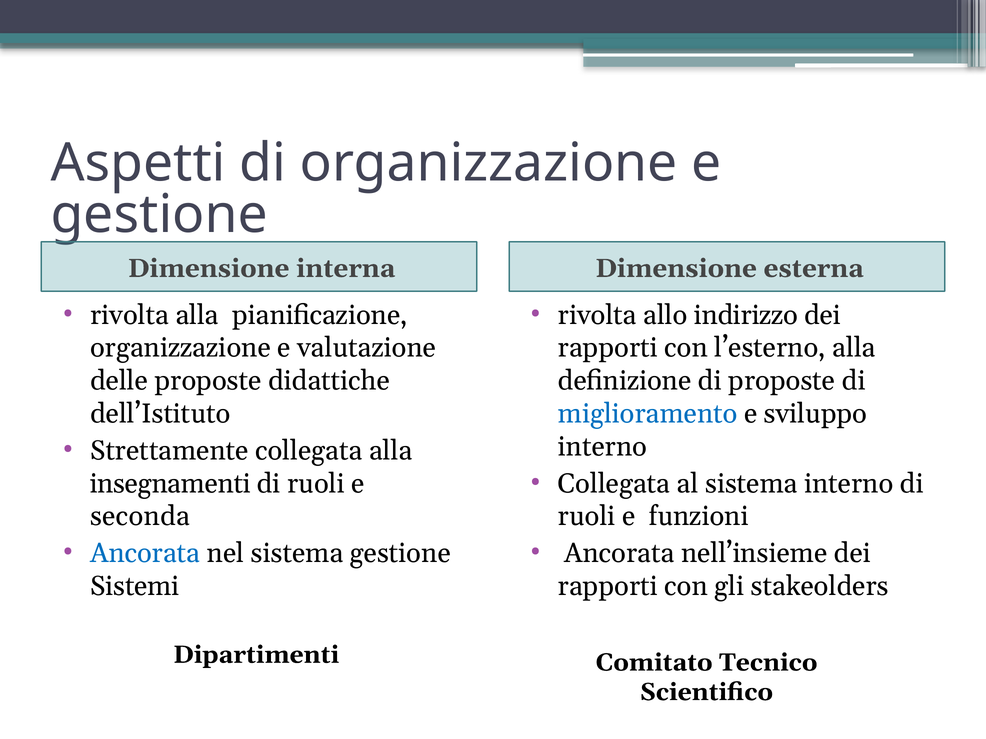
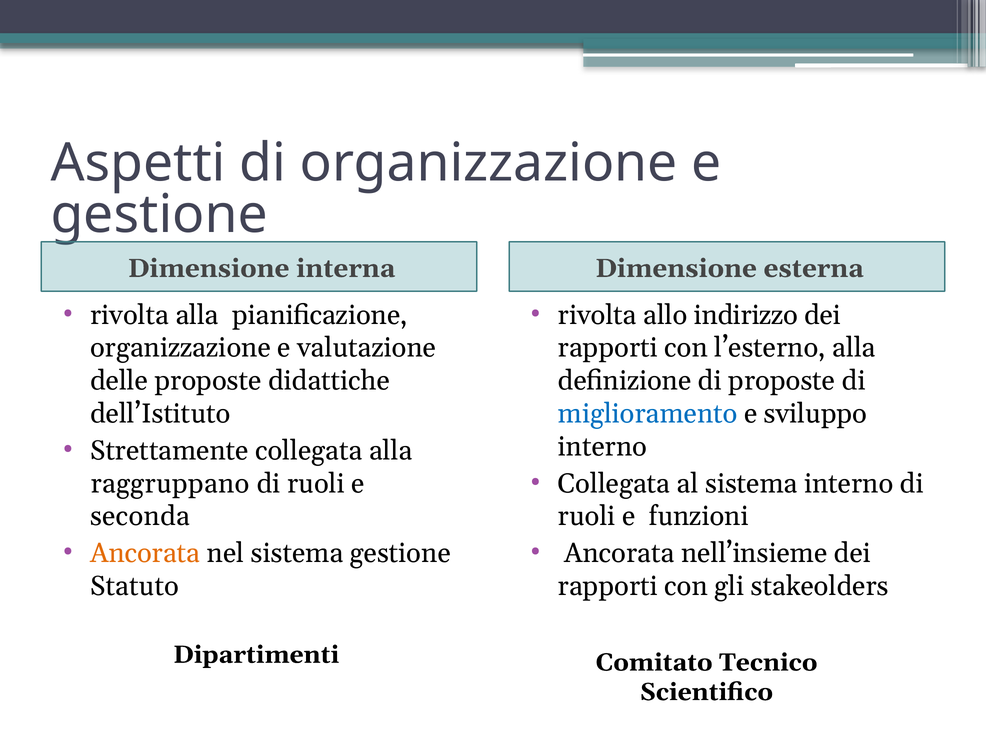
insegnamenti: insegnamenti -> raggruppano
Ancorata at (145, 554) colour: blue -> orange
Sistemi: Sistemi -> Statuto
